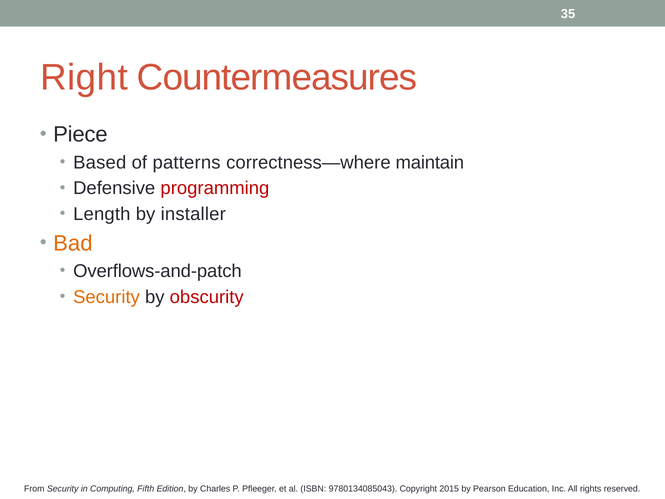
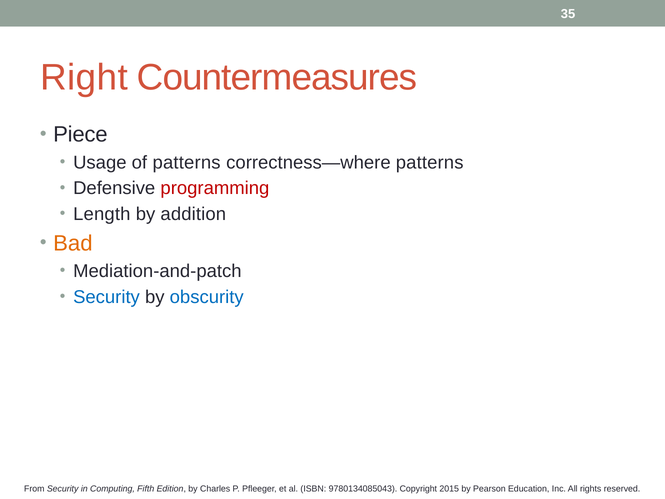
Based: Based -> Usage
correctness—where maintain: maintain -> patterns
installer: installer -> addition
Overflows-and-patch: Overflows-and-patch -> Mediation-and-patch
Security at (107, 297) colour: orange -> blue
obscurity colour: red -> blue
